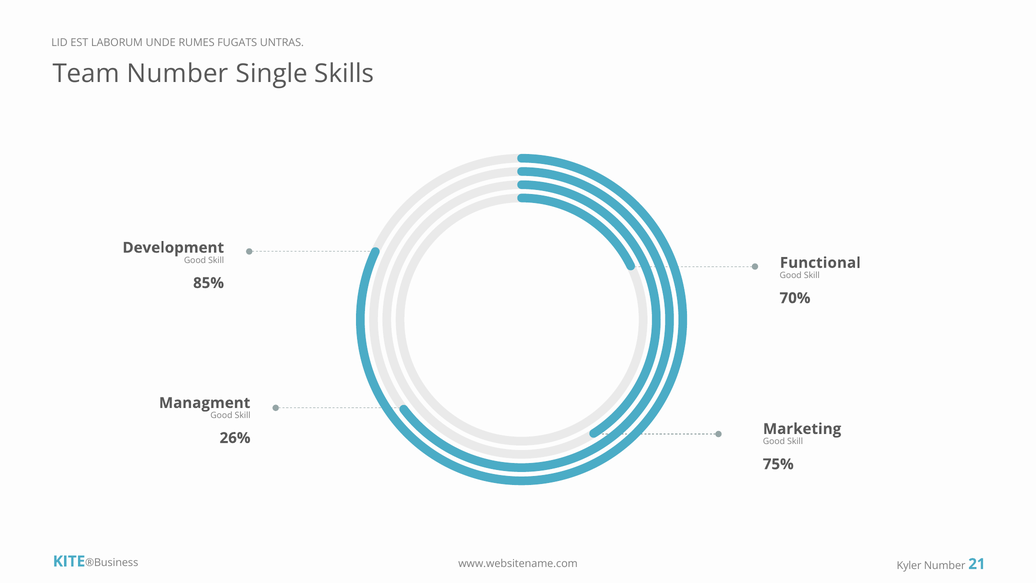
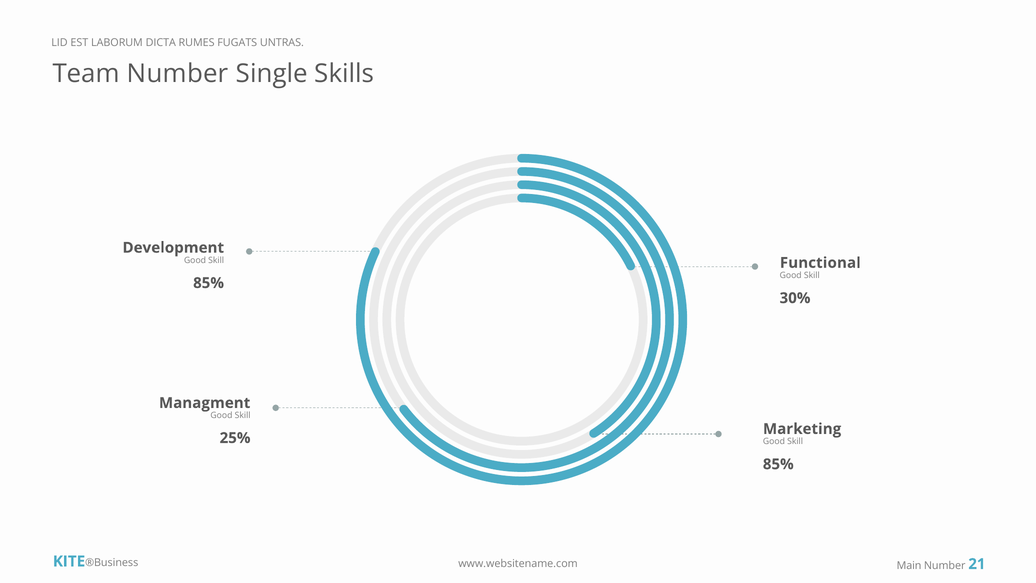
UNDE: UNDE -> DICTA
70%: 70% -> 30%
26%: 26% -> 25%
75% at (778, 464): 75% -> 85%
Kyler: Kyler -> Main
